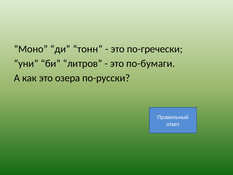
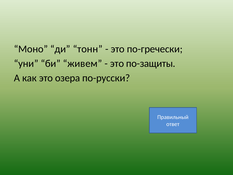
литров: литров -> живем
по-бумаги: по-бумаги -> по-защиты
